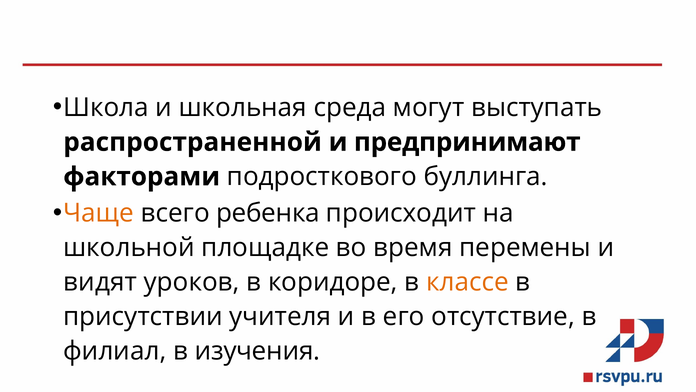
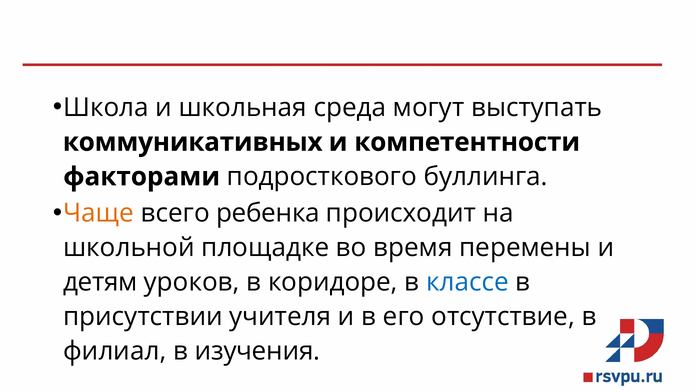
распространенной: распространенной -> коммуникативных
предпринимают: предпринимают -> компетентности
видят: видят -> детям
классе colour: orange -> blue
